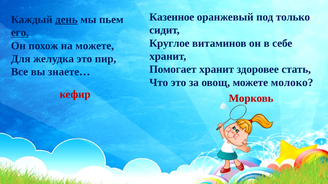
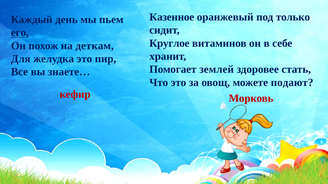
день underline: present -> none
на можете: можете -> деткам
Помогает хранит: хранит -> землей
молоко: молоко -> подают
